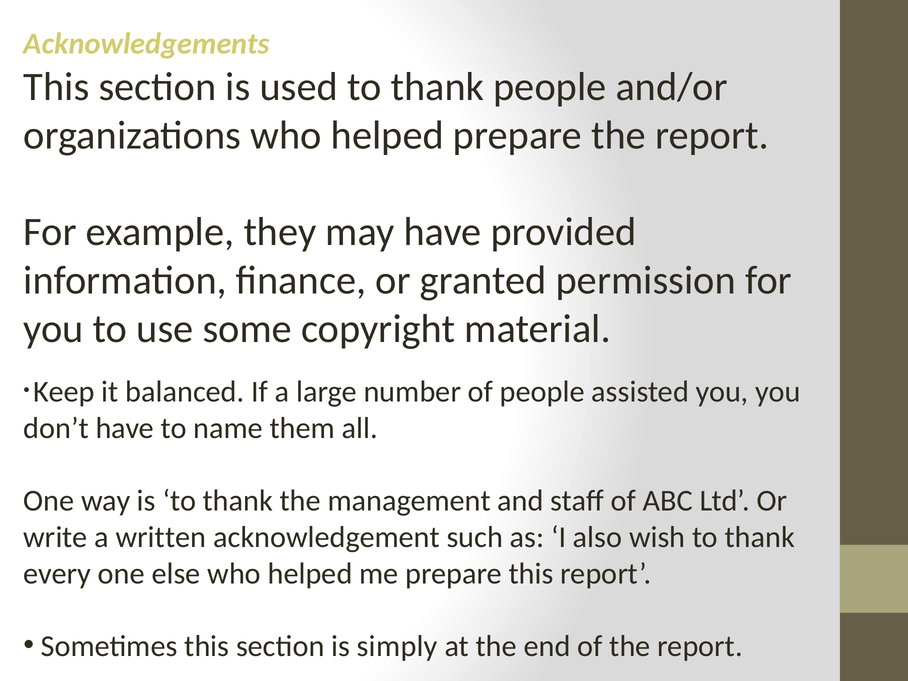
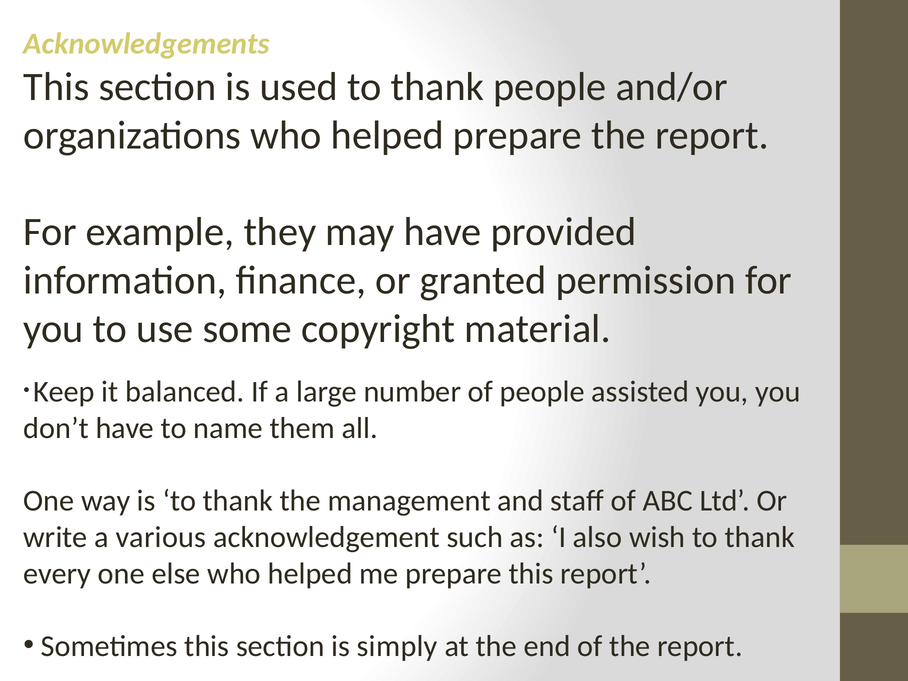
written: written -> various
